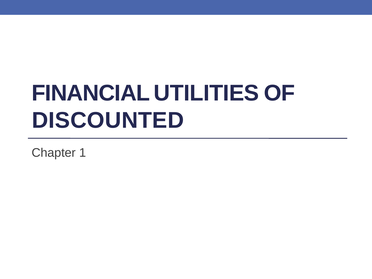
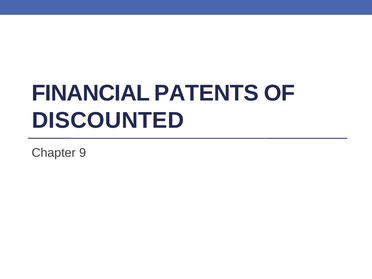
UTILITIES: UTILITIES -> PATENTS
1: 1 -> 9
